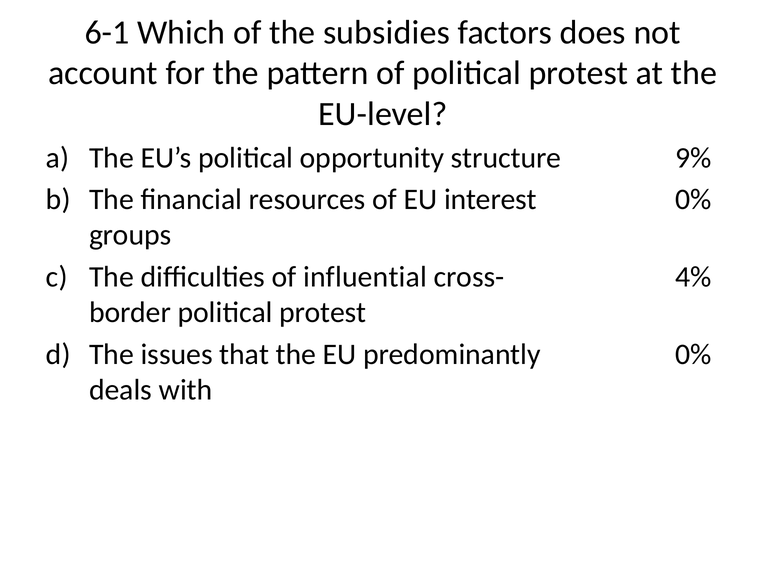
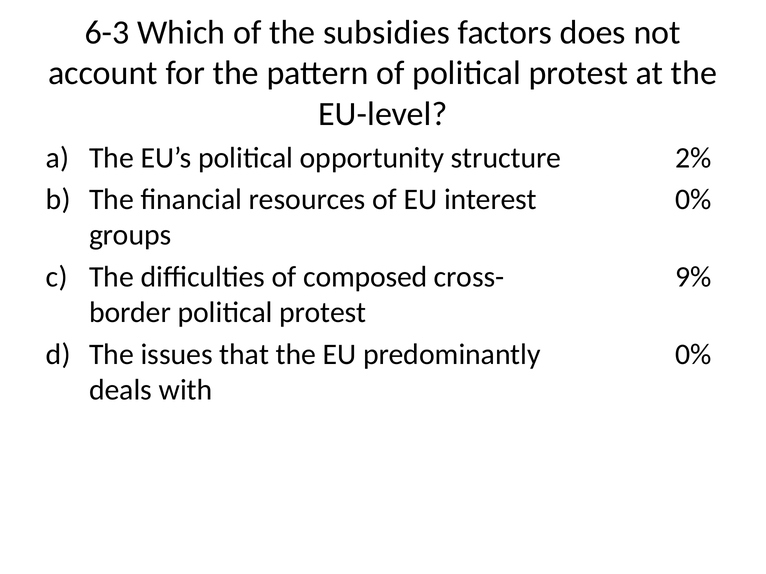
6-1: 6-1 -> 6-3
9%: 9% -> 2%
influential: influential -> composed
4%: 4% -> 9%
